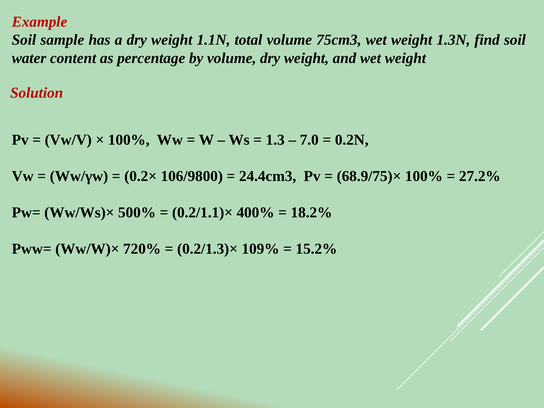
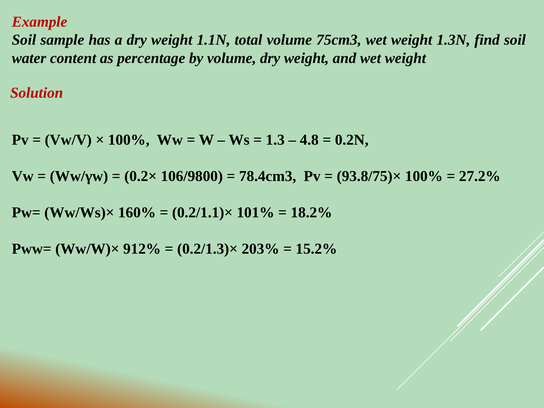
7.0: 7.0 -> 4.8
24.4cm3: 24.4cm3 -> 78.4cm3
68.9/75)×: 68.9/75)× -> 93.8/75)×
500%: 500% -> 160%
400%: 400% -> 101%
720%: 720% -> 912%
109%: 109% -> 203%
